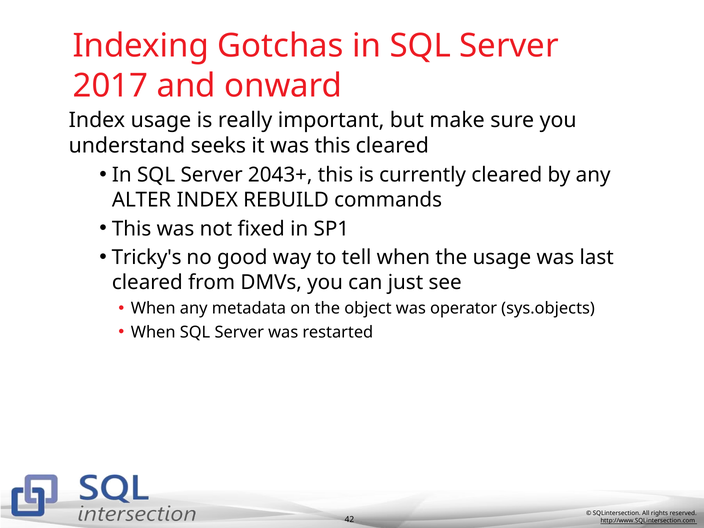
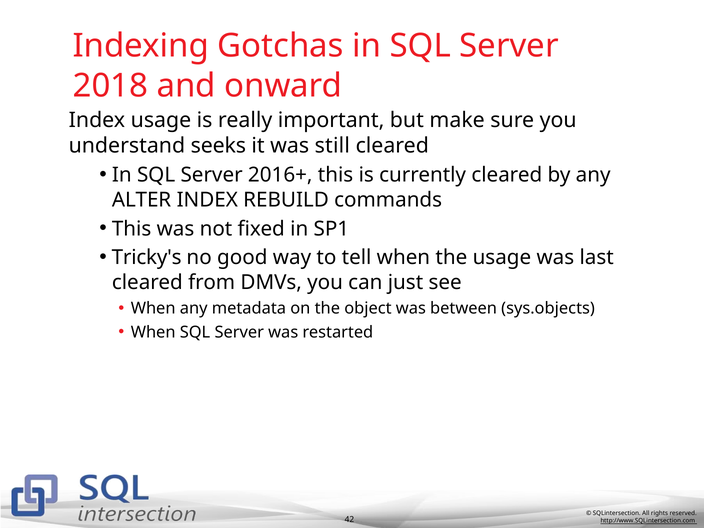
2017: 2017 -> 2018
was this: this -> still
2043+: 2043+ -> 2016+
operator: operator -> between
